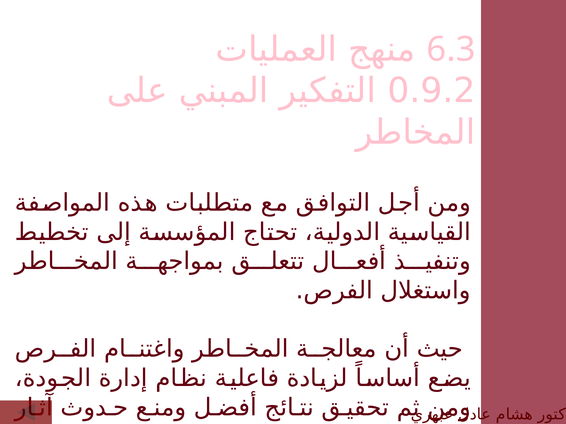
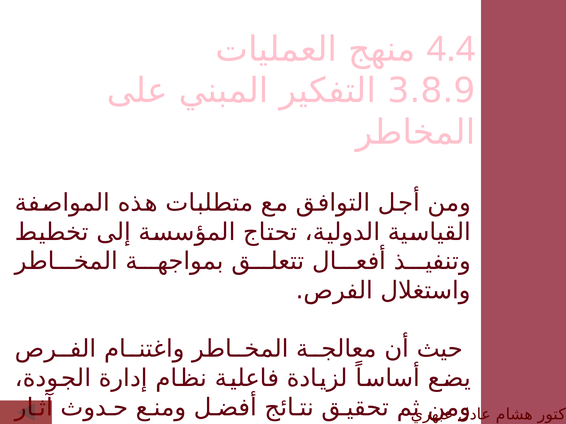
6.3: 6.3 -> 4.4
0.9.2: 0.9.2 -> 3.8.9
